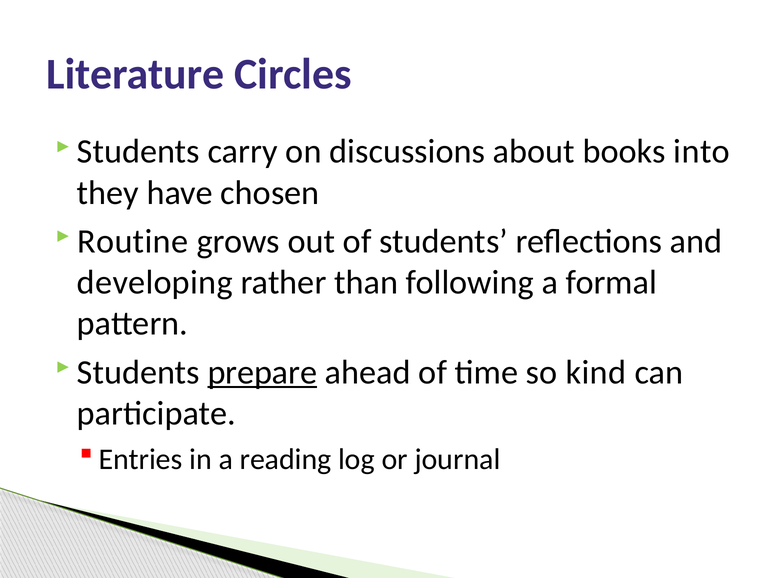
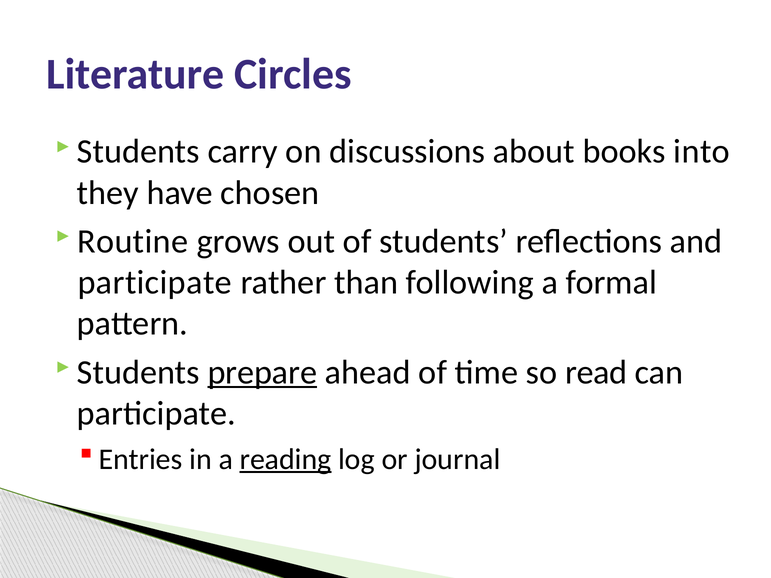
developing at (155, 283): developing -> participate
kind: kind -> read
reading underline: none -> present
